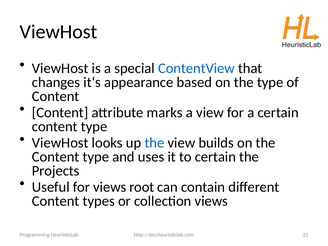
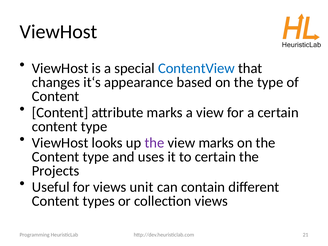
the at (154, 143) colour: blue -> purple
view builds: builds -> marks
root: root -> unit
